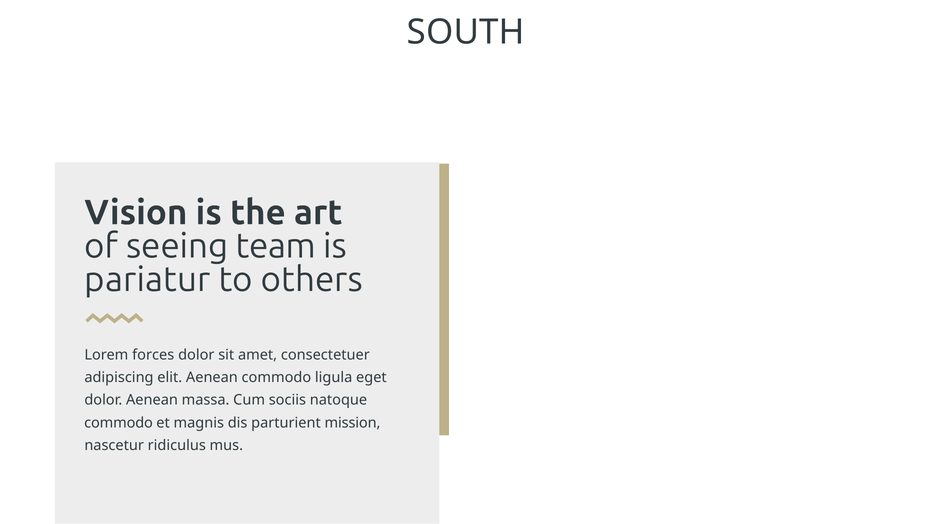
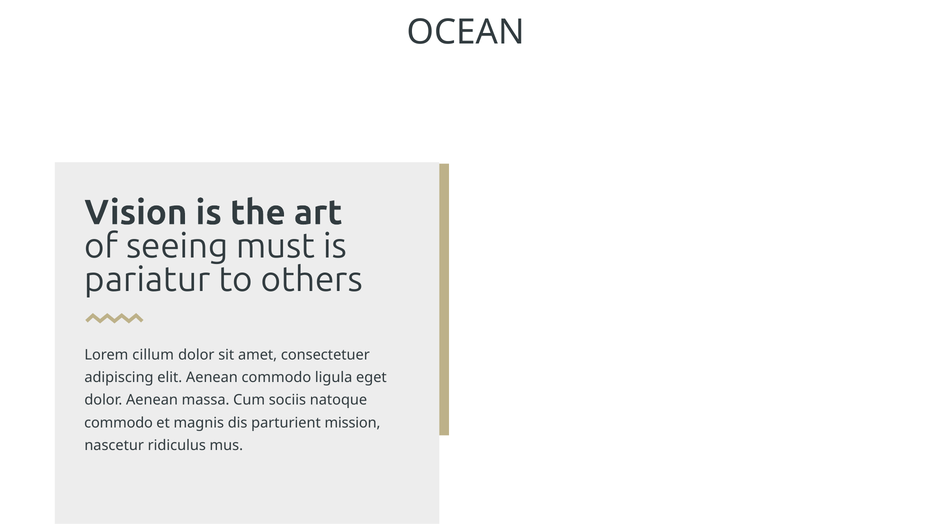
SOUTH: SOUTH -> OCEAN
team: team -> must
forces: forces -> cillum
